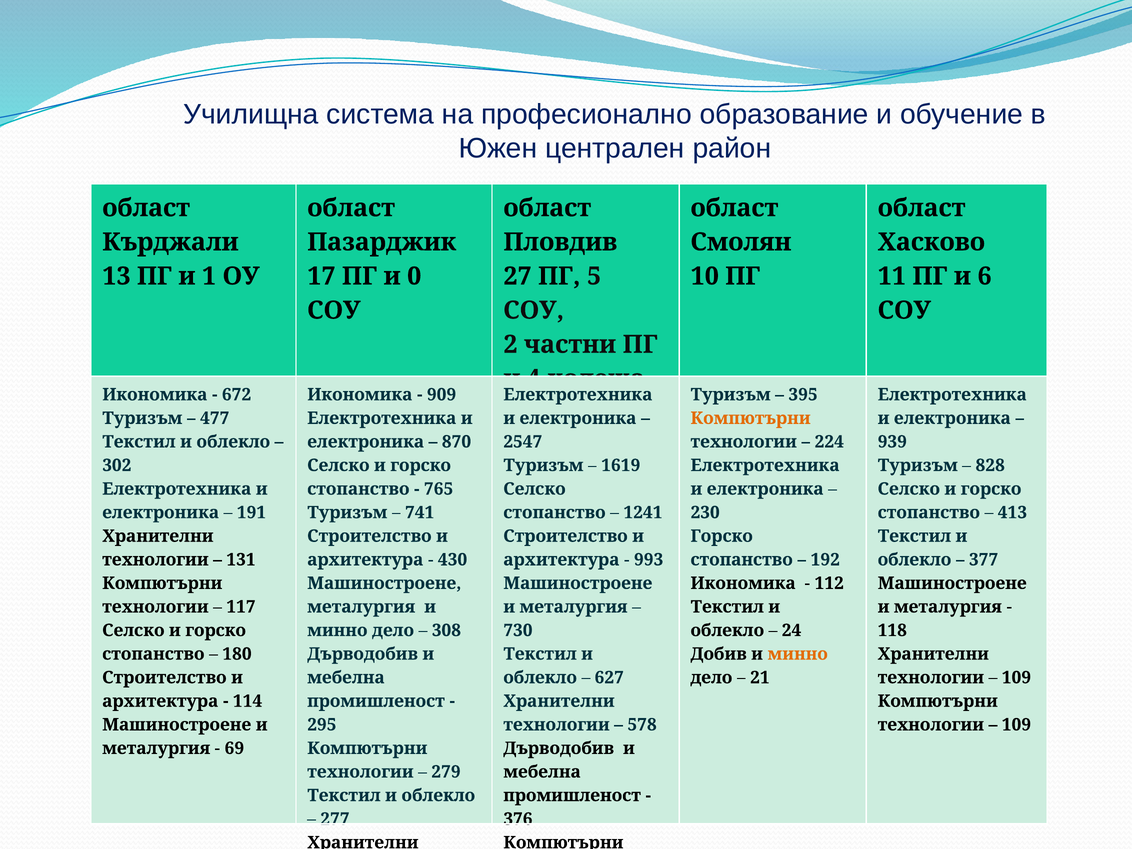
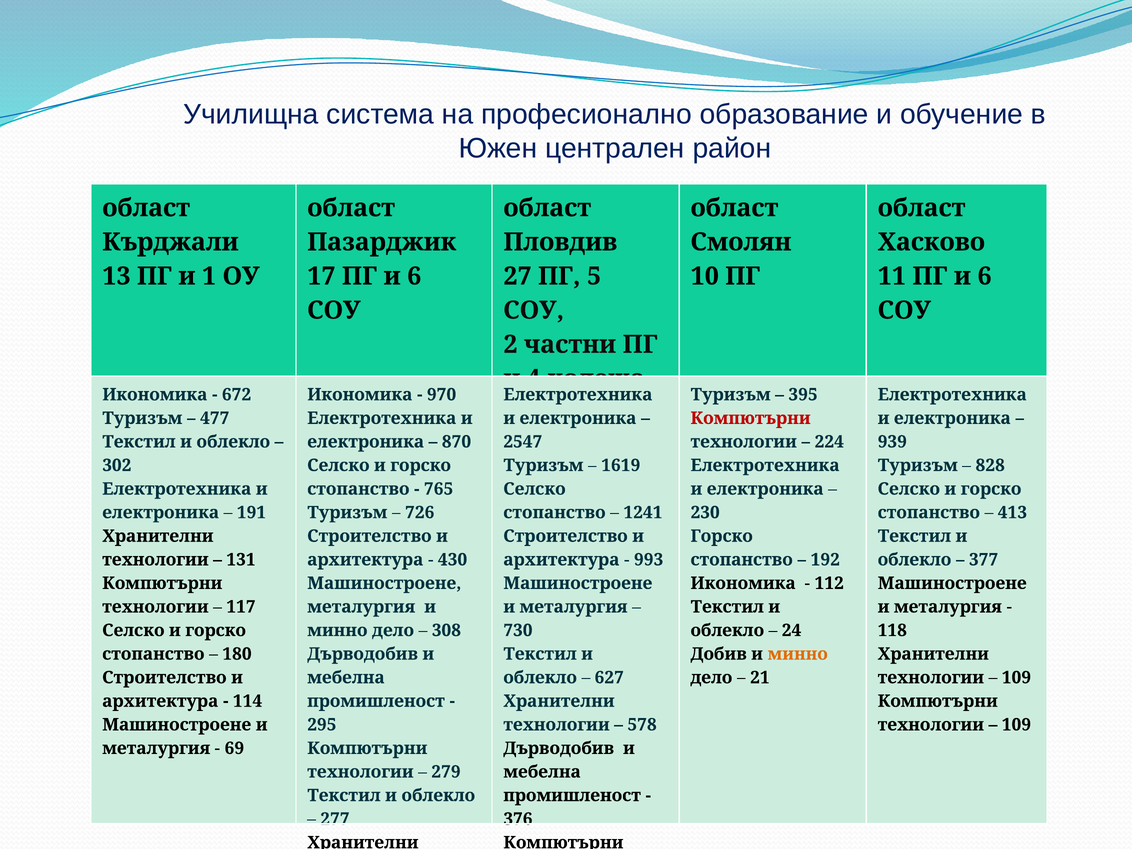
17 ПГ и 0: 0 -> 6
909: 909 -> 970
Компютърни at (751, 418) colour: orange -> red
741: 741 -> 726
